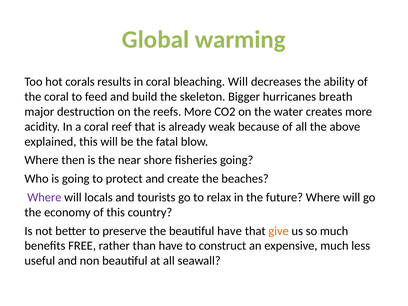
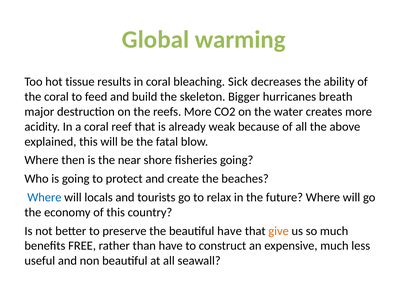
corals: corals -> tissue
bleaching Will: Will -> Sick
Where at (44, 197) colour: purple -> blue
